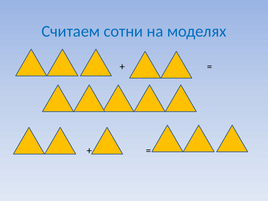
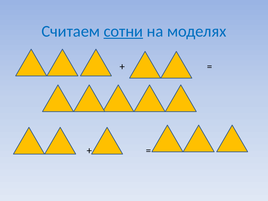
сотни underline: none -> present
